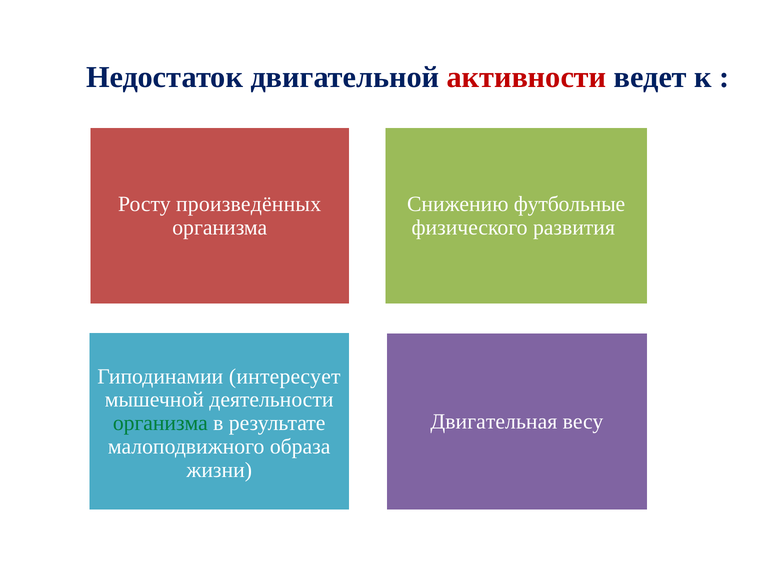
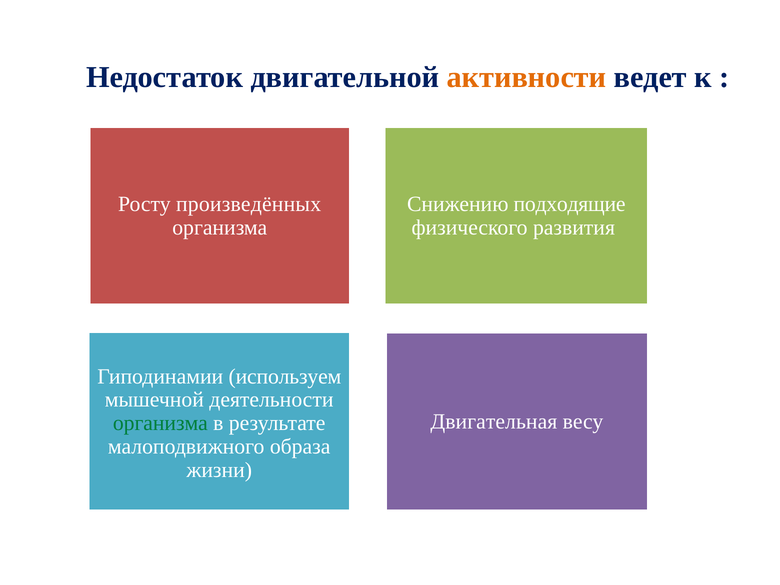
активности colour: red -> orange
футбольные: футбольные -> подходящие
интересует: интересует -> используем
